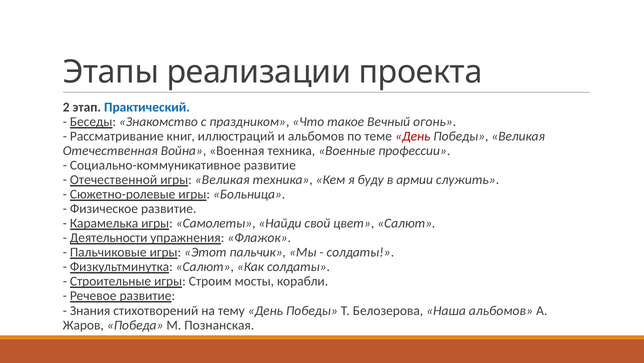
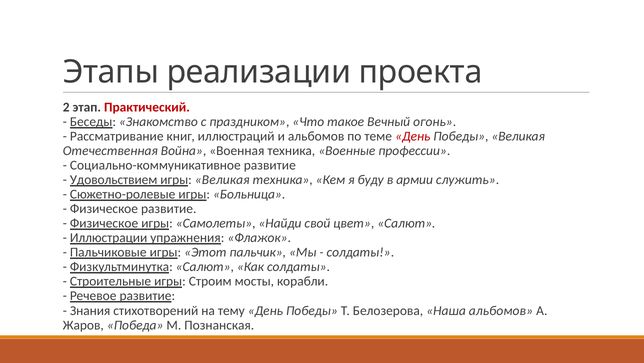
Практический colour: blue -> red
Отечественной: Отечественной -> Удовольствием
Карамелька at (104, 223): Карамелька -> Физическое
Деятельности: Деятельности -> Иллюстрации
